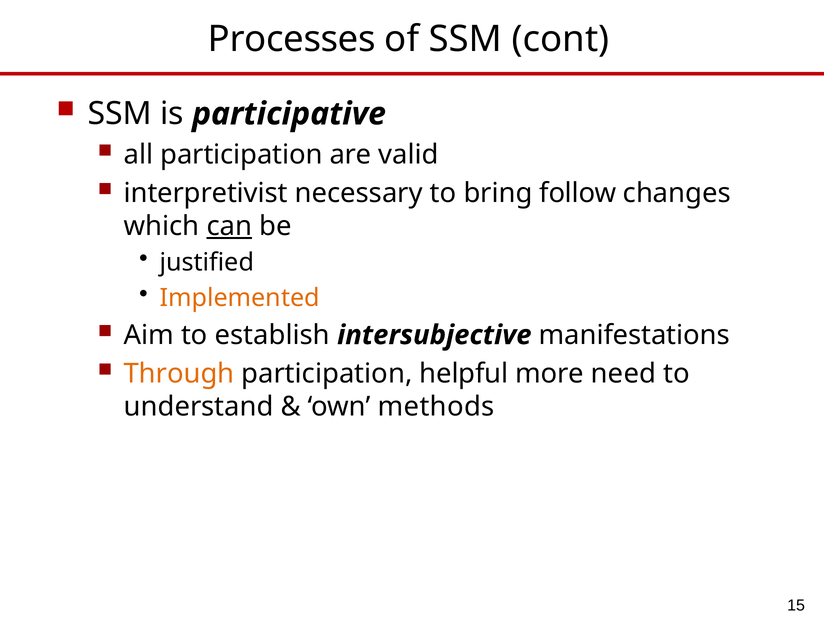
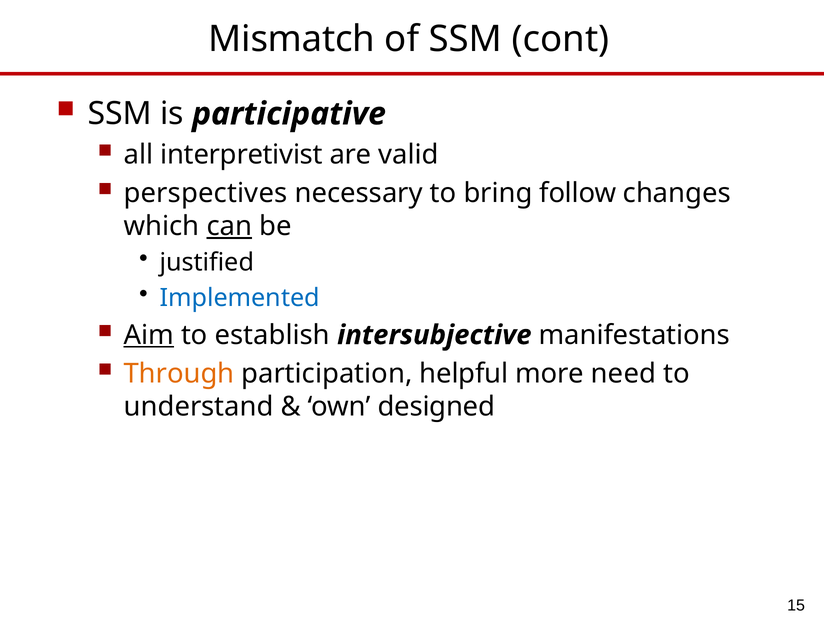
Processes: Processes -> Mismatch
all participation: participation -> interpretivist
interpretivist: interpretivist -> perspectives
Implemented colour: orange -> blue
Aim underline: none -> present
methods: methods -> designed
